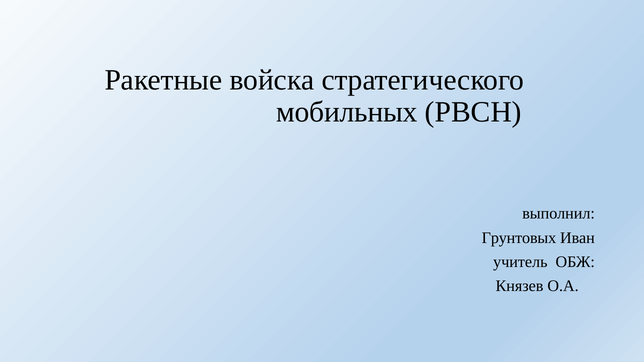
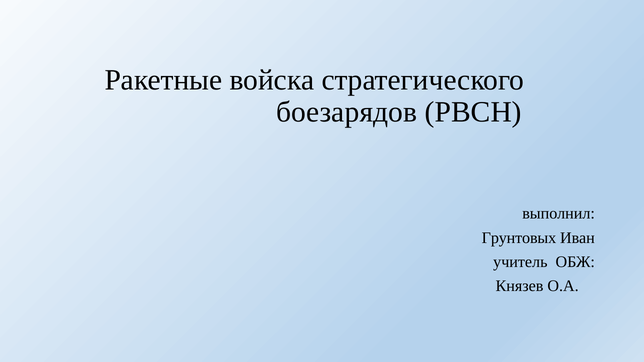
мобильных: мобильных -> боезарядов
